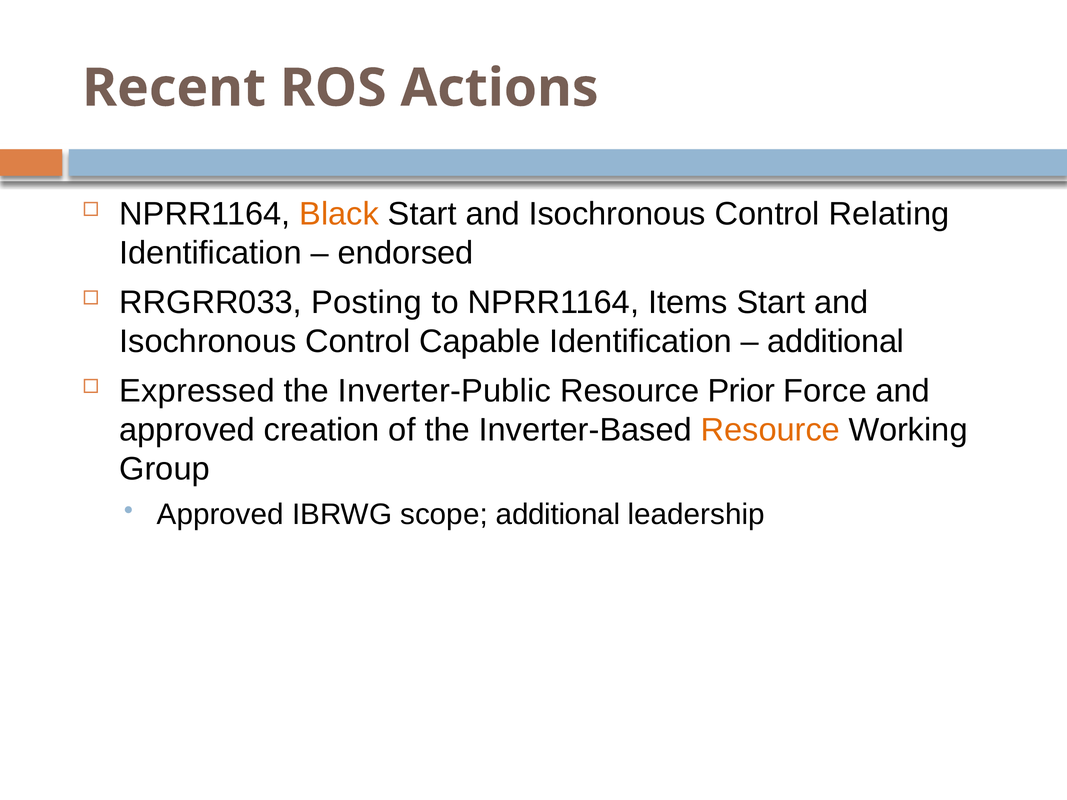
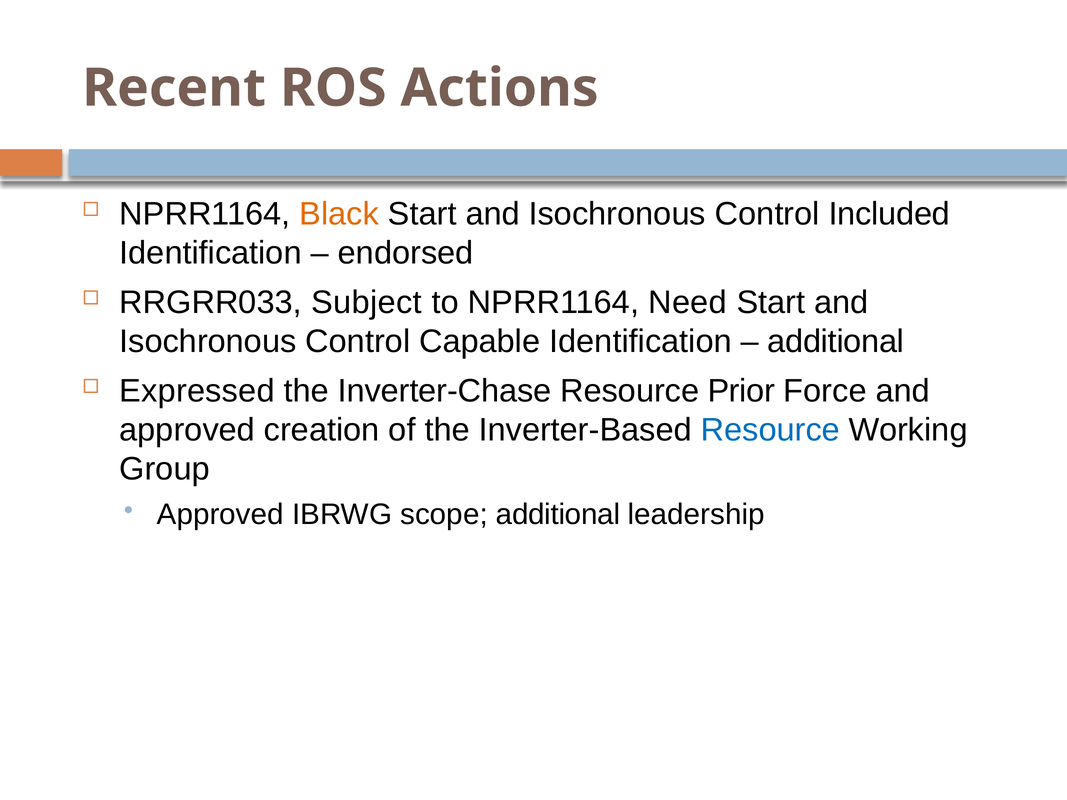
Relating: Relating -> Included
Posting: Posting -> Subject
Items: Items -> Need
Inverter-Public: Inverter-Public -> Inverter-Chase
Resource at (770, 430) colour: orange -> blue
